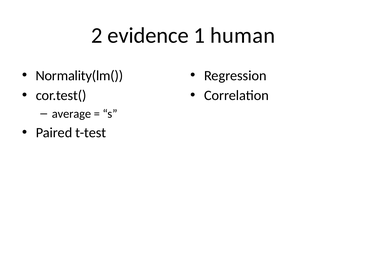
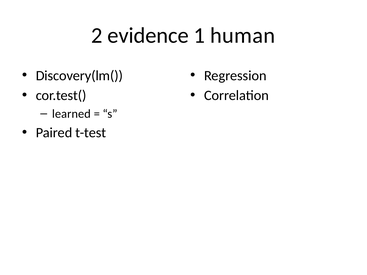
Normality(lm(: Normality(lm( -> Discovery(lm(
average: average -> learned
